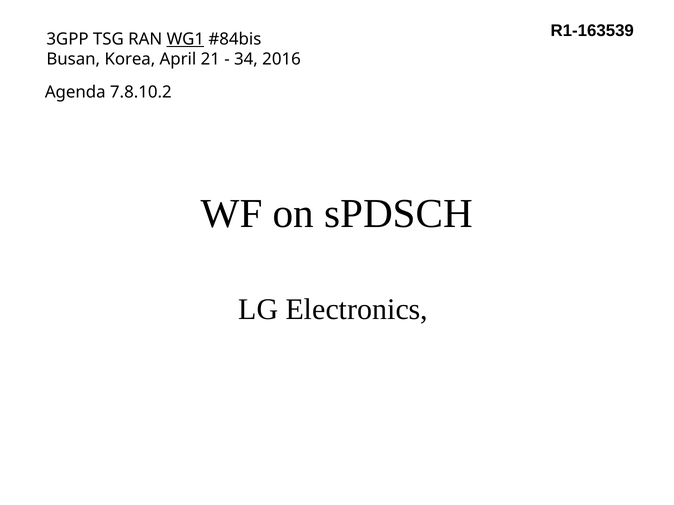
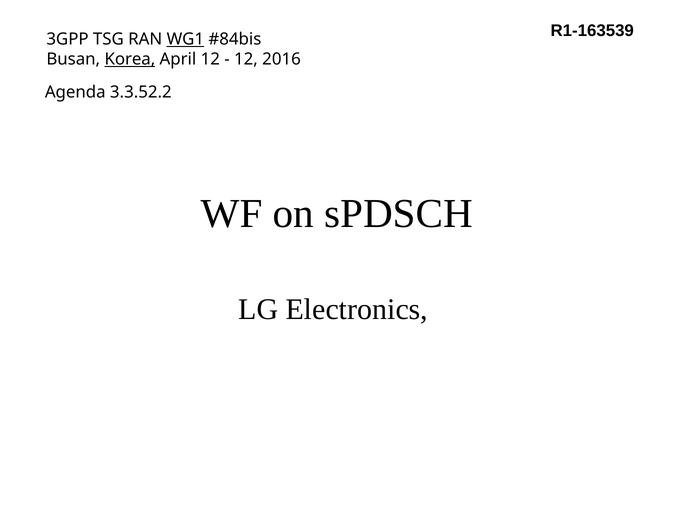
Korea underline: none -> present
April 21: 21 -> 12
34 at (246, 59): 34 -> 12
7.8.10.2: 7.8.10.2 -> 3.3.52.2
